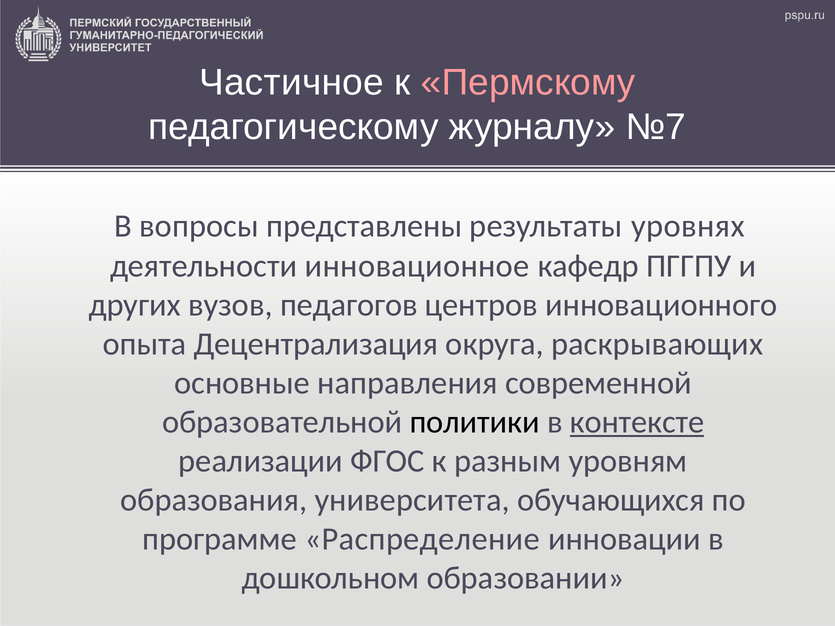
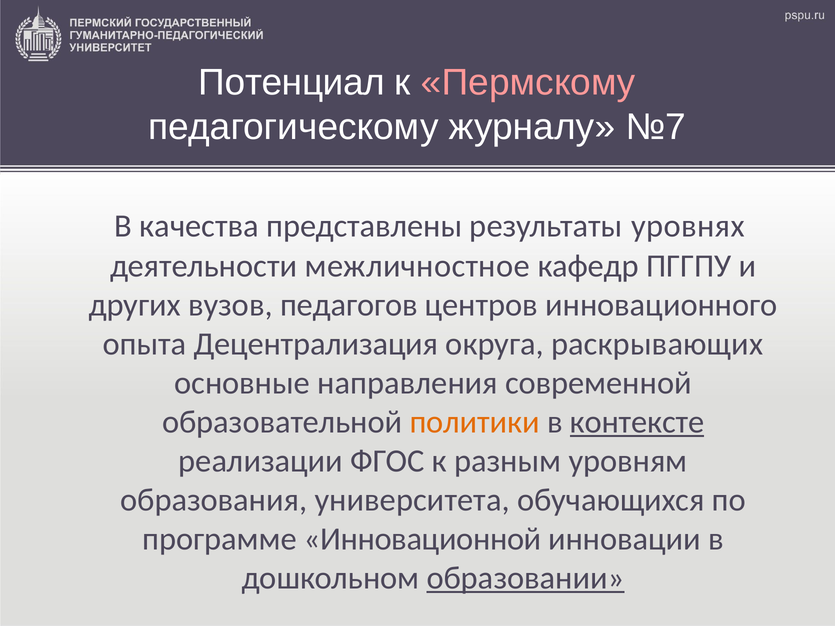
Частичное: Частичное -> Потенциал
вопросы: вопросы -> качества
инновационное: инновационное -> межличностное
политики colour: black -> orange
Распределение: Распределение -> Инновационной
образовании underline: none -> present
